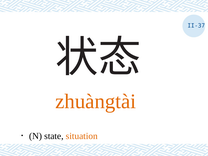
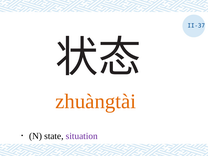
situation colour: orange -> purple
